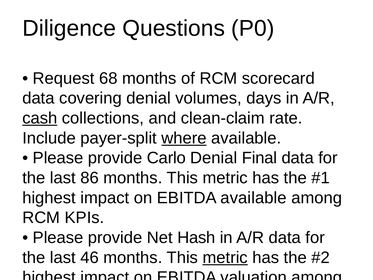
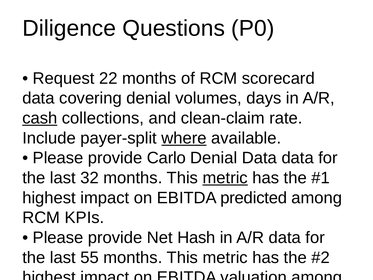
68: 68 -> 22
Denial Final: Final -> Data
86: 86 -> 32
metric at (225, 178) underline: none -> present
EBITDA available: available -> predicted
46: 46 -> 55
metric at (225, 257) underline: present -> none
